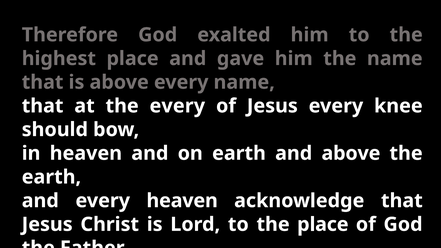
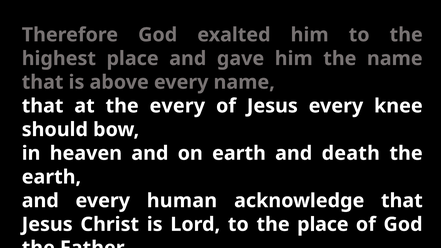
and above: above -> death
every heaven: heaven -> human
